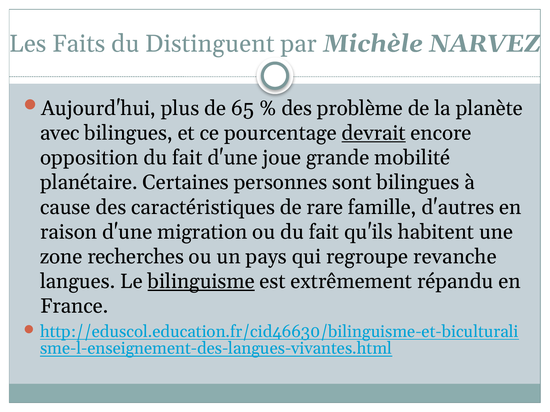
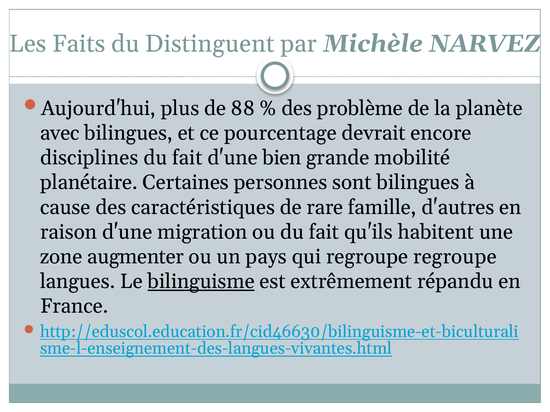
65: 65 -> 88
devrait underline: present -> none
opposition: opposition -> disciplines
joue: joue -> bien
recherches: recherches -> augmenter
regroupe revanche: revanche -> regroupe
